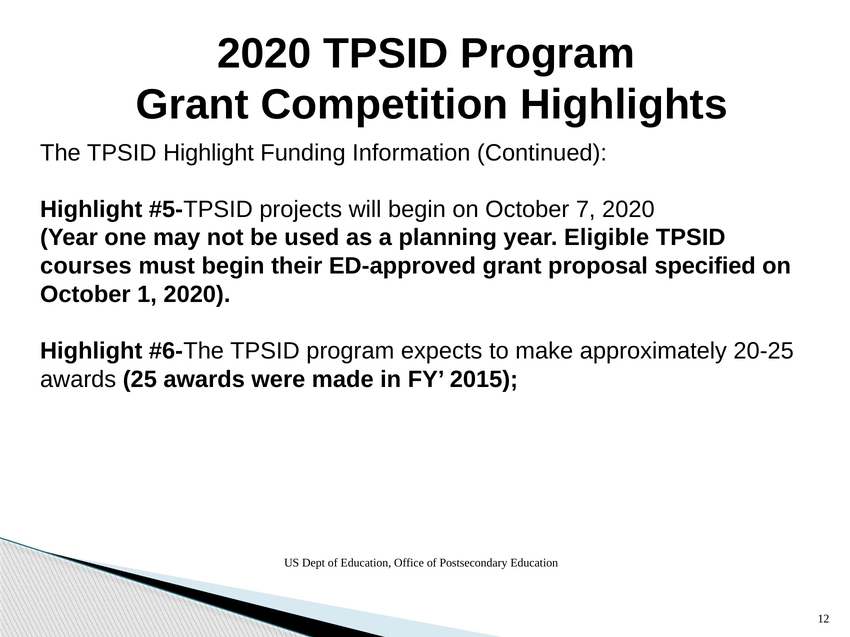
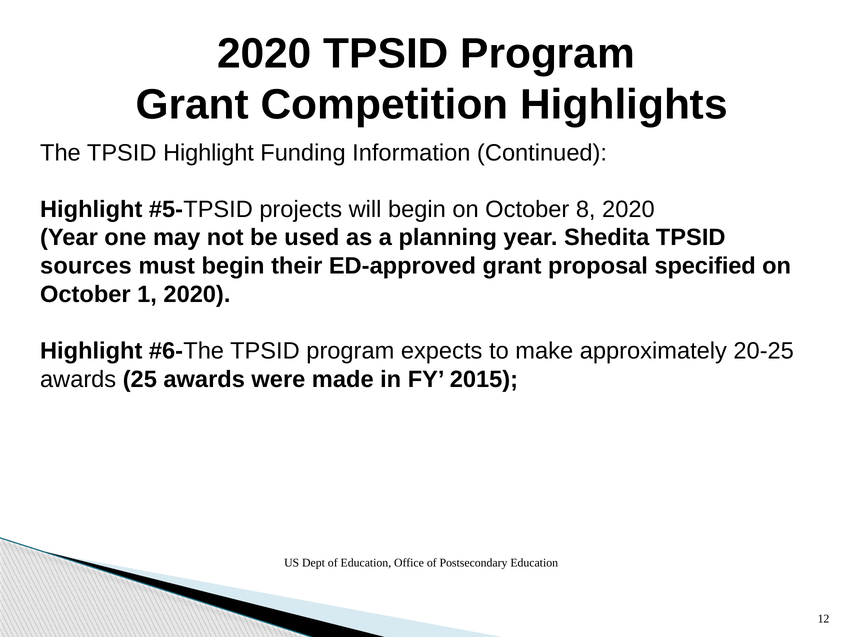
7: 7 -> 8
Eligible: Eligible -> Shedita
courses: courses -> sources
